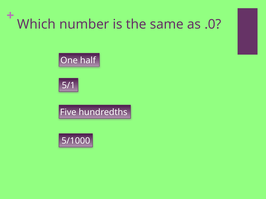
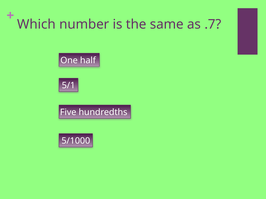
.0: .0 -> .7
